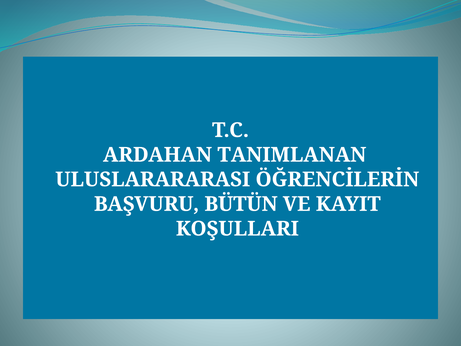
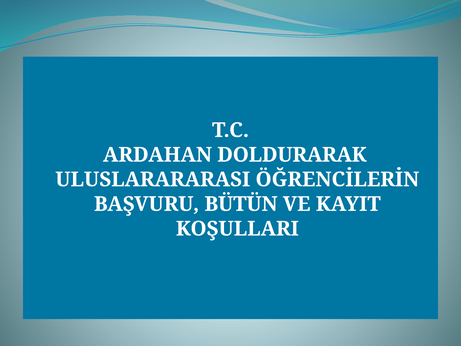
TANIMLANAN: TANIMLANAN -> DOLDURARAK
